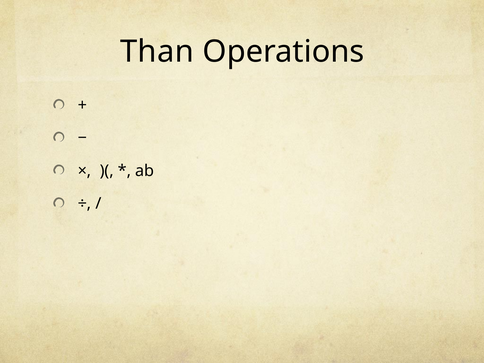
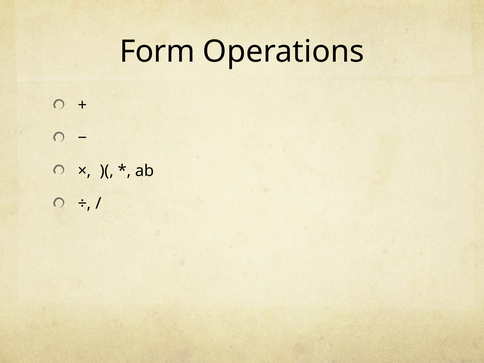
Than: Than -> Form
